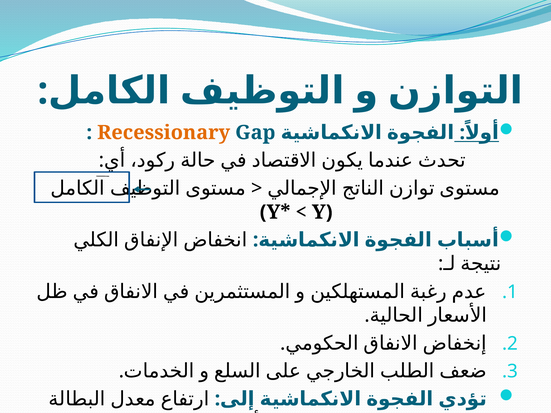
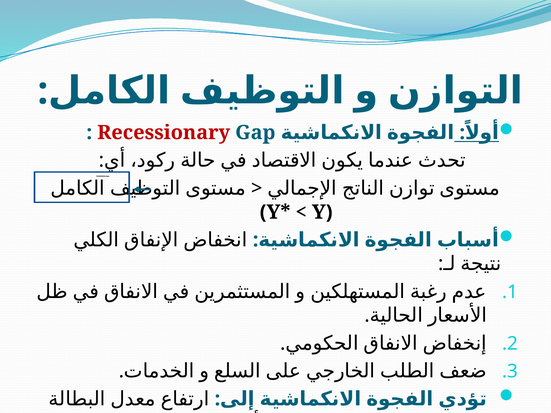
Recessionary colour: orange -> red
